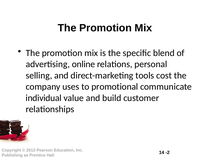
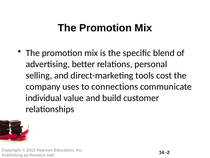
online: online -> better
promotional: promotional -> connections
